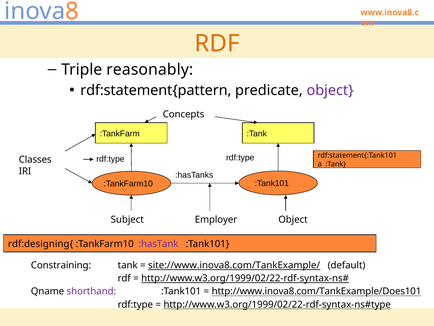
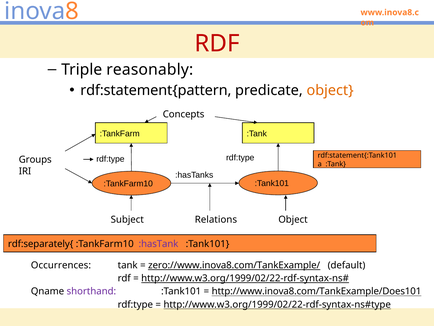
RDF at (217, 44) colour: orange -> red
object at (330, 90) colour: purple -> orange
Classes: Classes -> Groups
Employer: Employer -> Relations
rdf:designing{: rdf:designing{ -> rdf:separately{
Constraining: Constraining -> Occurrences
site://www.inova8.com/TankExample/: site://www.inova8.com/TankExample/ -> zero://www.inova8.com/TankExample/
